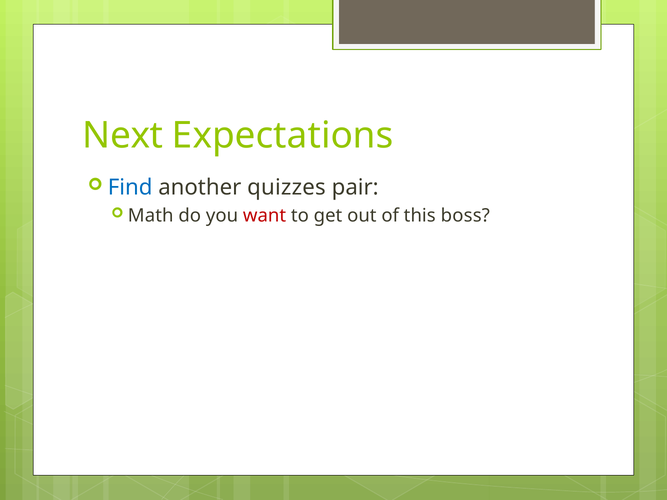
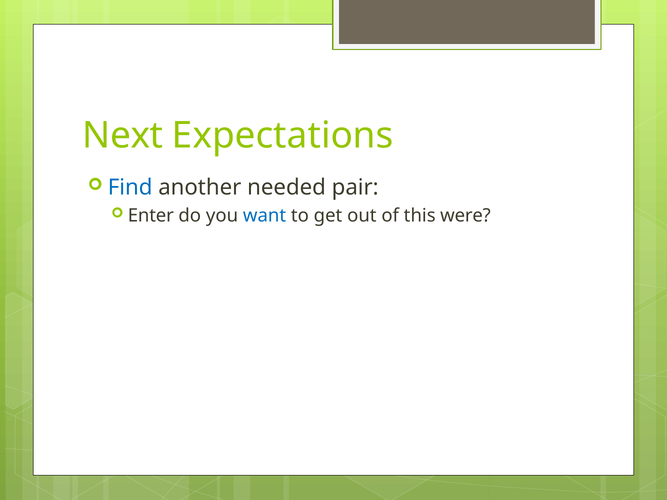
quizzes: quizzes -> needed
Math: Math -> Enter
want colour: red -> blue
boss: boss -> were
